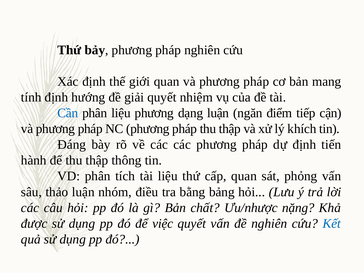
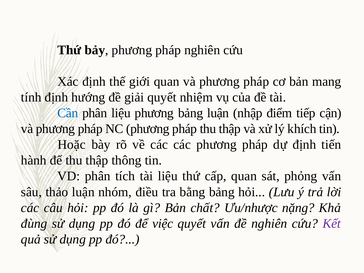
phương dạng: dạng -> bảng
ngăn: ngăn -> nhập
Đáng: Đáng -> Hoặc
được: được -> đùng
Kết colour: blue -> purple
